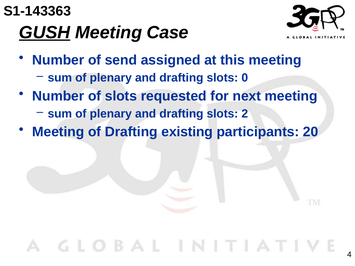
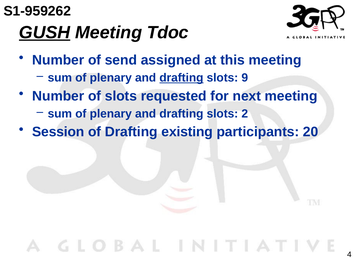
S1-143363: S1-143363 -> S1-959262
Case: Case -> Tdoc
drafting at (181, 78) underline: none -> present
0: 0 -> 9
Meeting at (58, 132): Meeting -> Session
